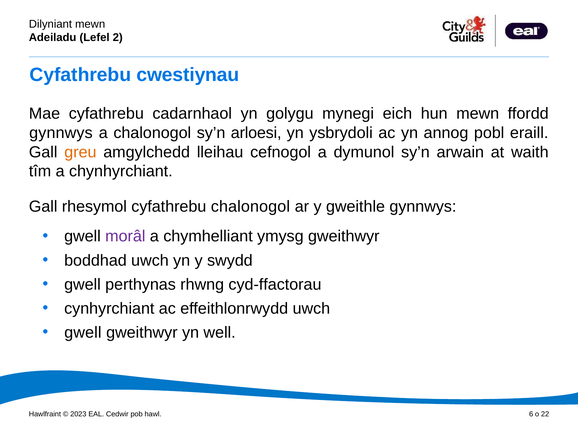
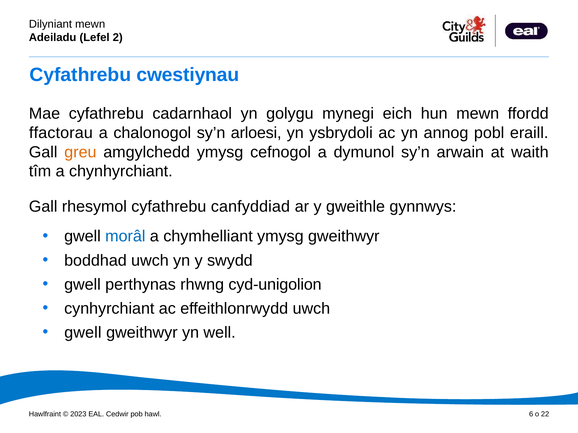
gynnwys at (61, 133): gynnwys -> ffactorau
amgylchedd lleihau: lleihau -> ymysg
cyfathrebu chalonogol: chalonogol -> canfyddiad
morâl colour: purple -> blue
cyd-ffactorau: cyd-ffactorau -> cyd-unigolion
